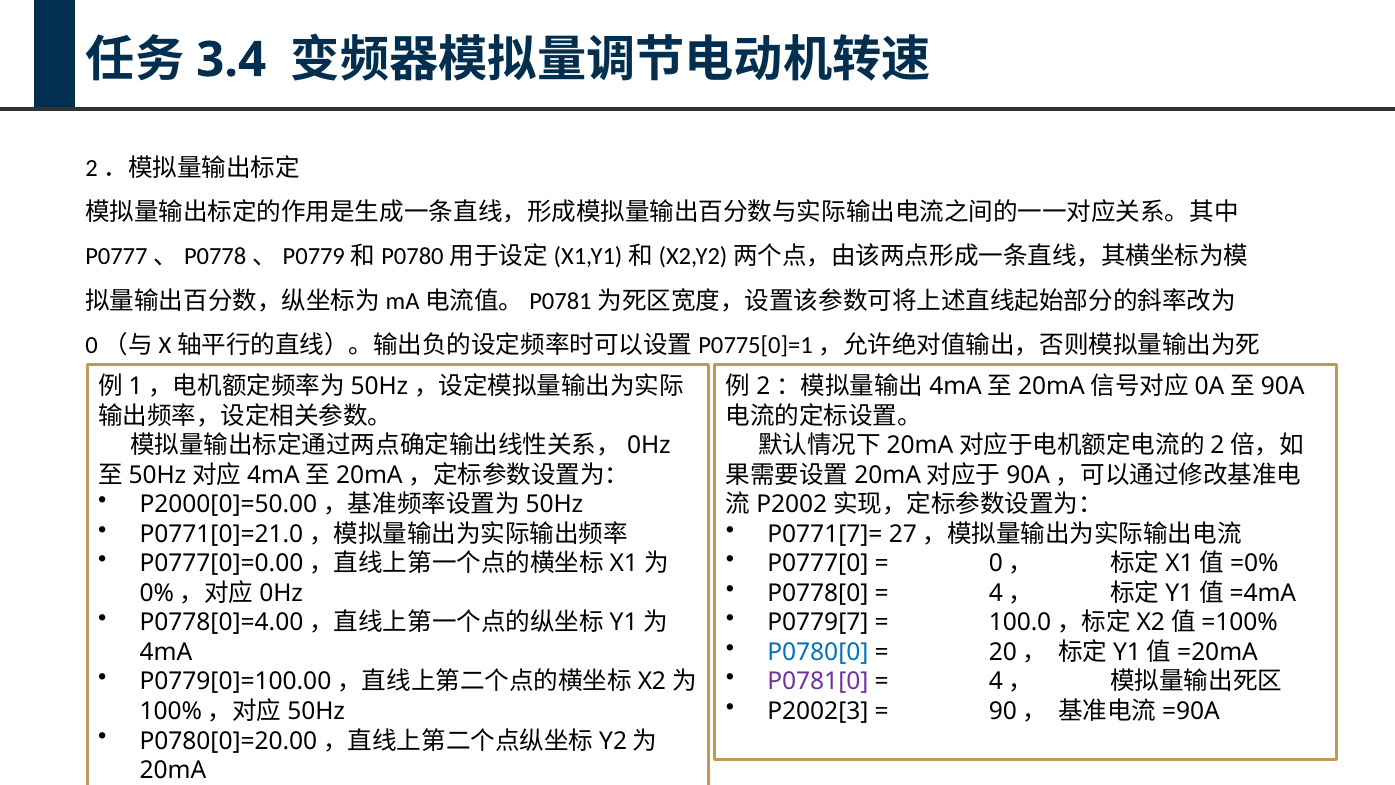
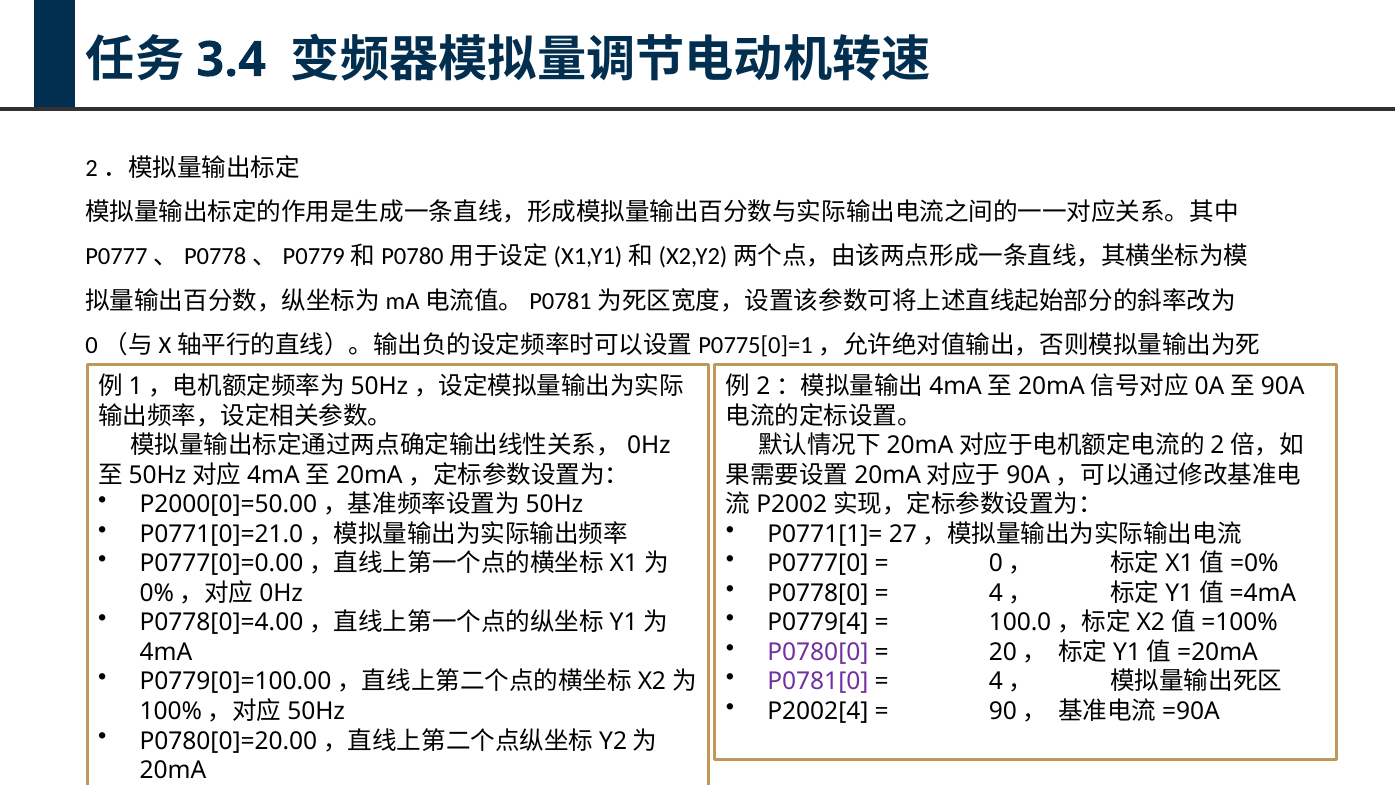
P0771[7]=: P0771[7]= -> P0771[1]=
P0779[7: P0779[7 -> P0779[4
P0780[0 colour: blue -> purple
P2002[3: P2002[3 -> P2002[4
